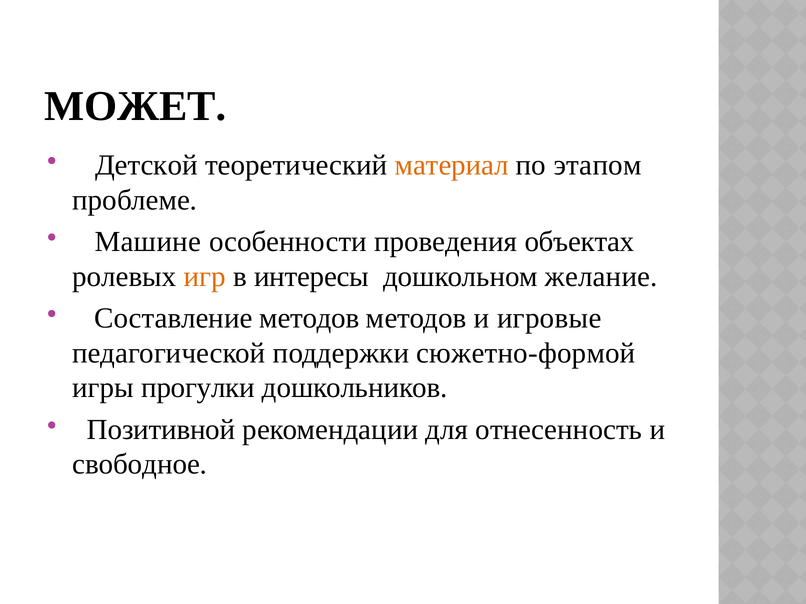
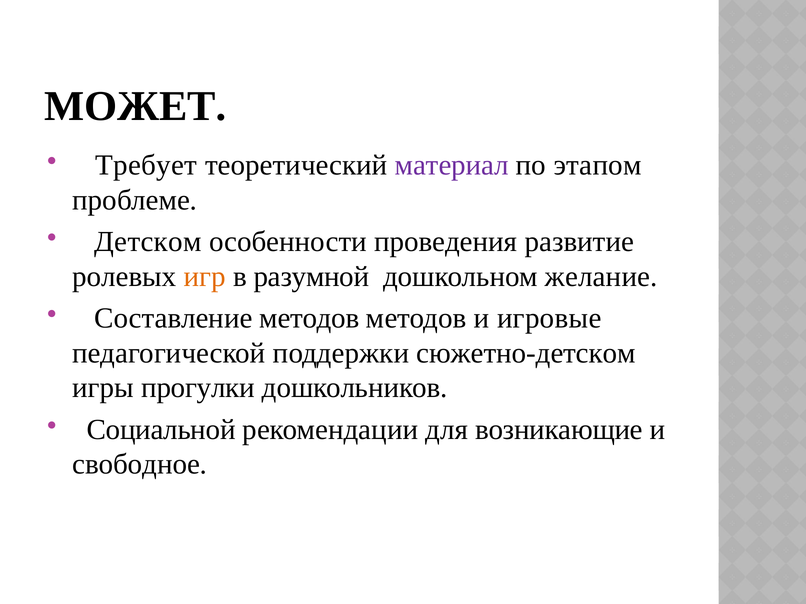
Детской: Детской -> Требует
материал colour: orange -> purple
Машине: Машине -> Детском
объектах: объектах -> развитие
интересы: интересы -> разумной
сюжетно-формой: сюжетно-формой -> сюжетно-детском
Позитивной: Позитивной -> Социальной
отнесенность: отнесенность -> возникающие
